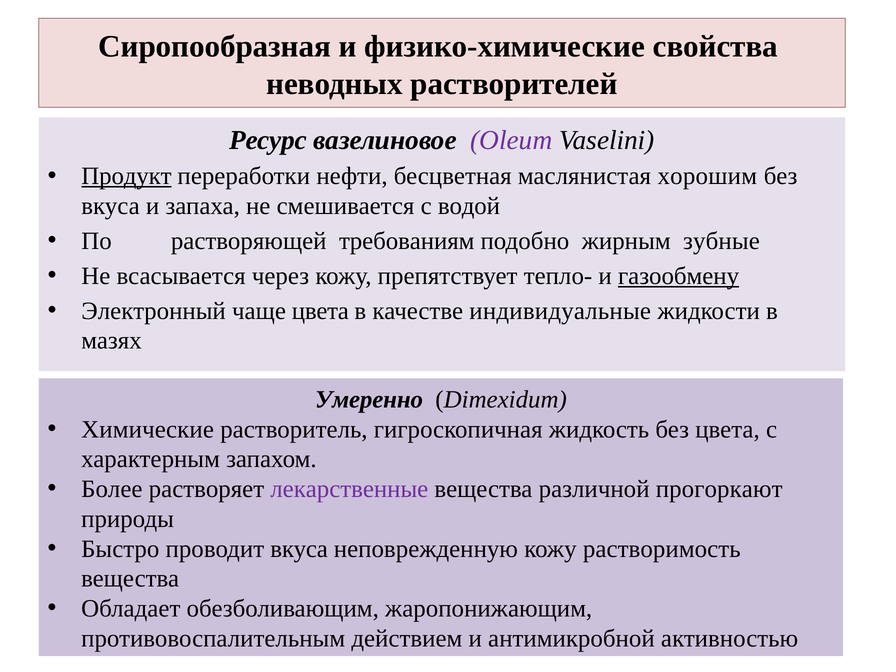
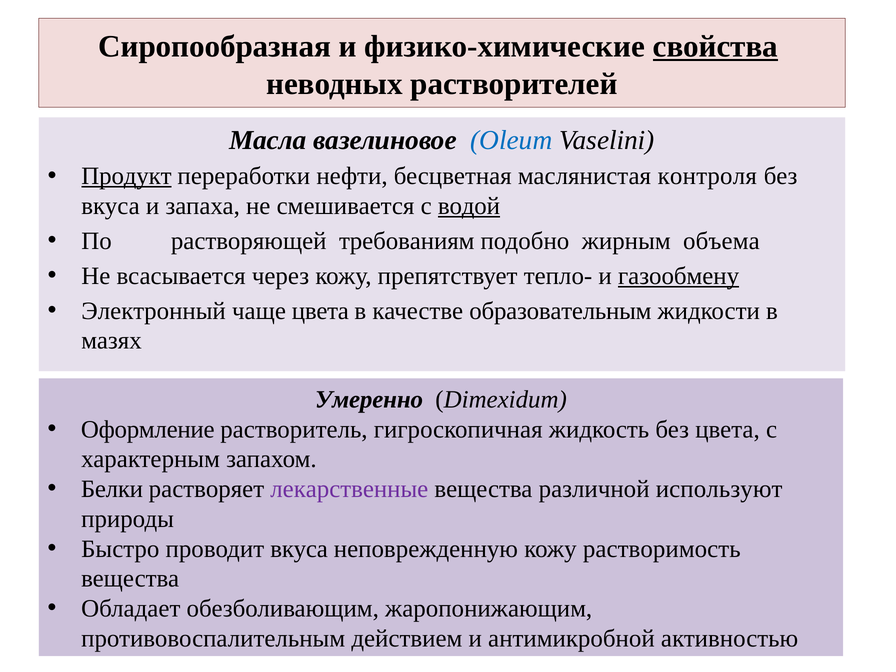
свойства underline: none -> present
Ресурс: Ресурс -> Масла
Oleum colour: purple -> blue
хорошим: хорошим -> контроля
водой underline: none -> present
зубные: зубные -> объема
индивидуальные: индивидуальные -> образовательным
Химические: Химические -> Оформление
Более: Более -> Белки
прогоркают: прогоркают -> используют
